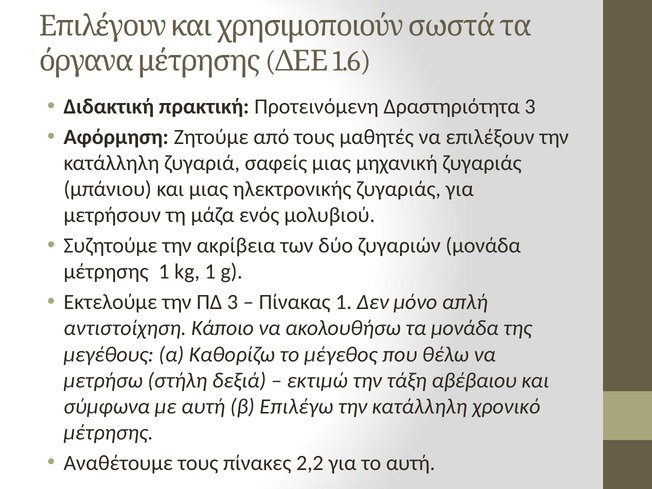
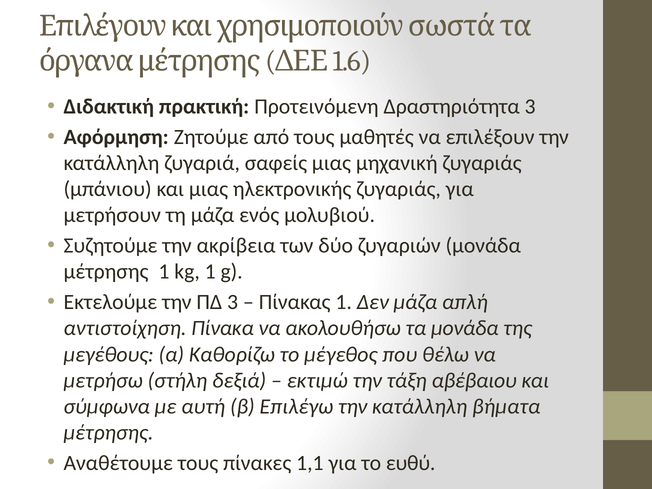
Δεν μόνο: μόνο -> μάζα
Κάποιο: Κάποιο -> Πίνακα
χρονικό: χρονικό -> βήματα
2,2: 2,2 -> 1,1
το αυτή: αυτή -> ευθύ
